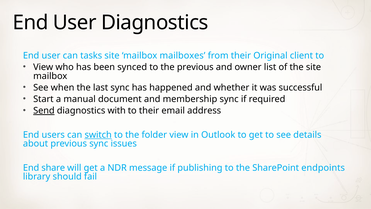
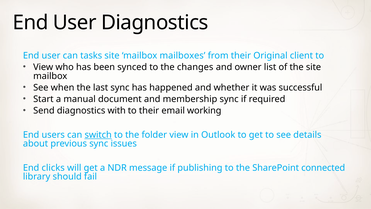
the previous: previous -> changes
Send underline: present -> none
address: address -> working
share: share -> clicks
endpoints: endpoints -> connected
